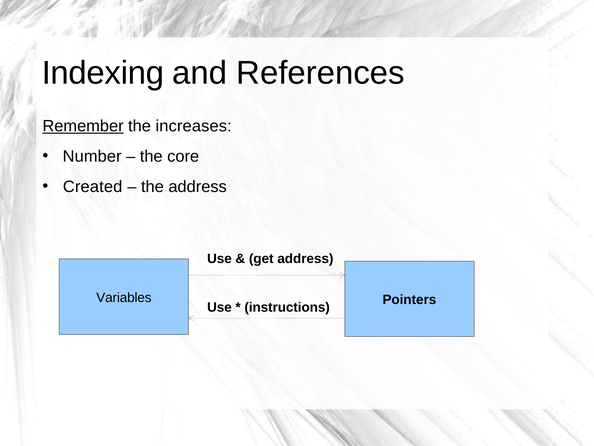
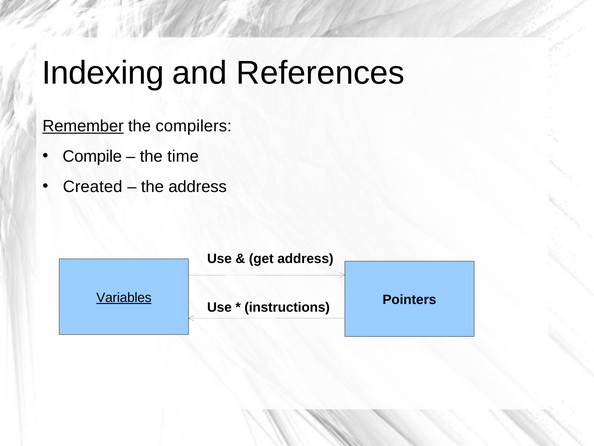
increases: increases -> compilers
Number: Number -> Compile
core: core -> time
Variables underline: none -> present
